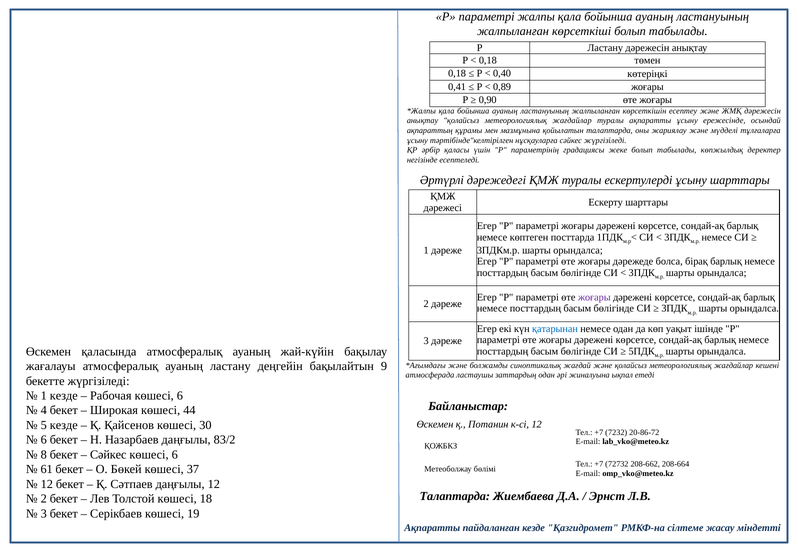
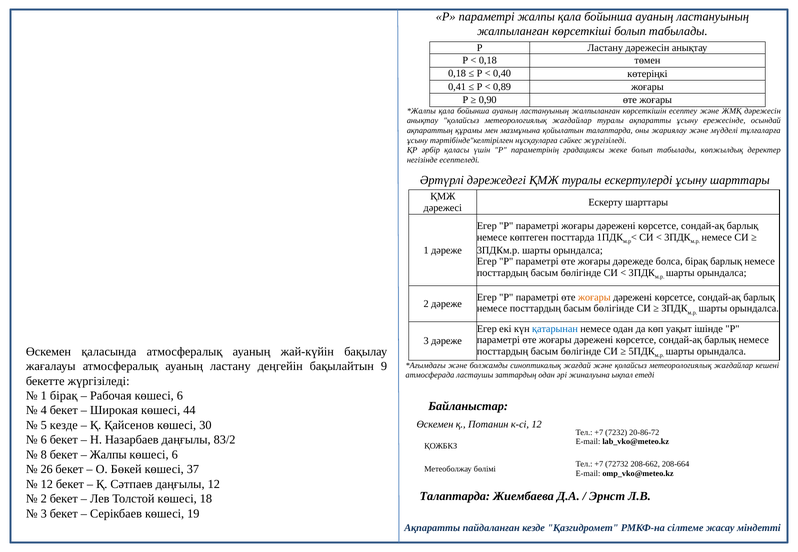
жоғары at (594, 298) colour: purple -> orange
1 кезде: кезде -> бірақ
Сәйкес at (108, 455): Сәйкес -> Жалпы
61: 61 -> 26
